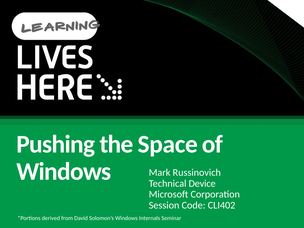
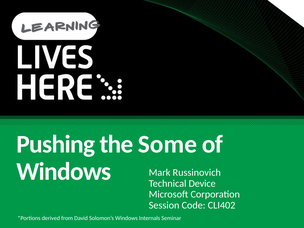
Space: Space -> Some
